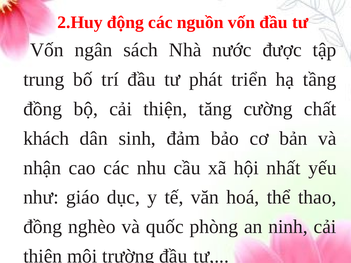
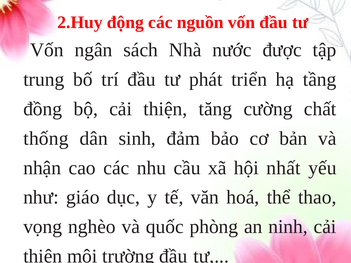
khách: khách -> thống
đồng at (43, 227): đồng -> vọng
